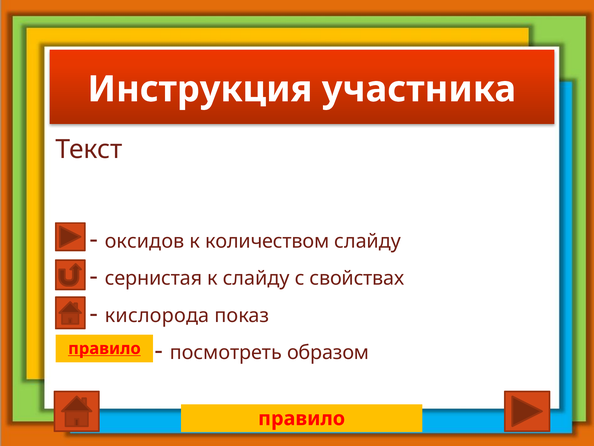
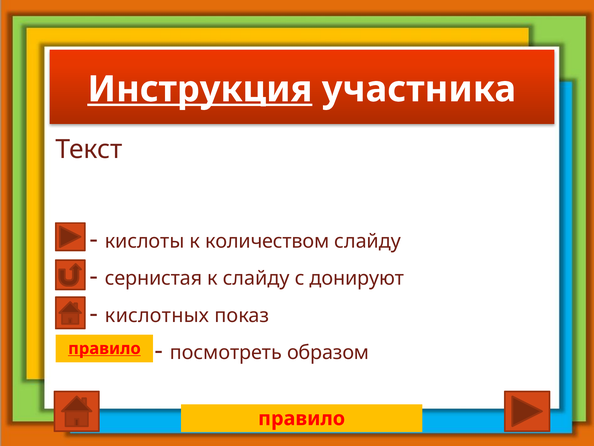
Инструкция underline: none -> present
оксидов: оксидов -> кислоты
свойствах: свойствах -> донируют
кислорода: кислорода -> кислотных
